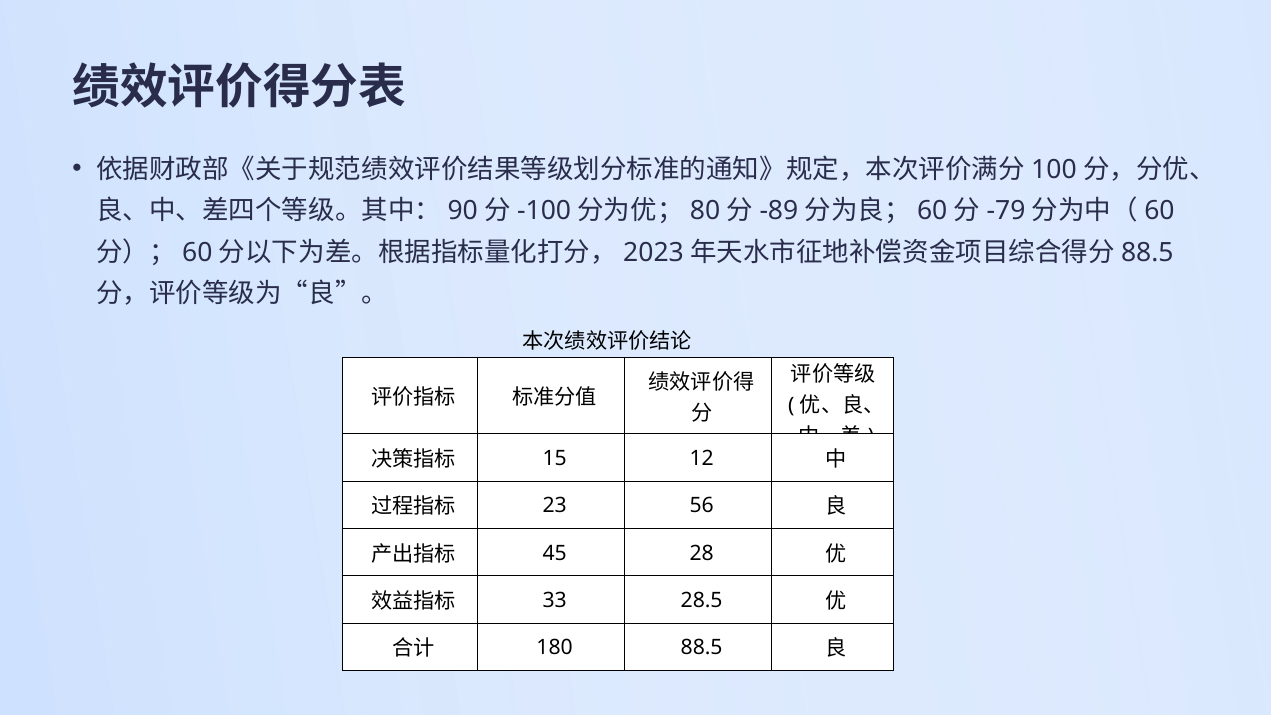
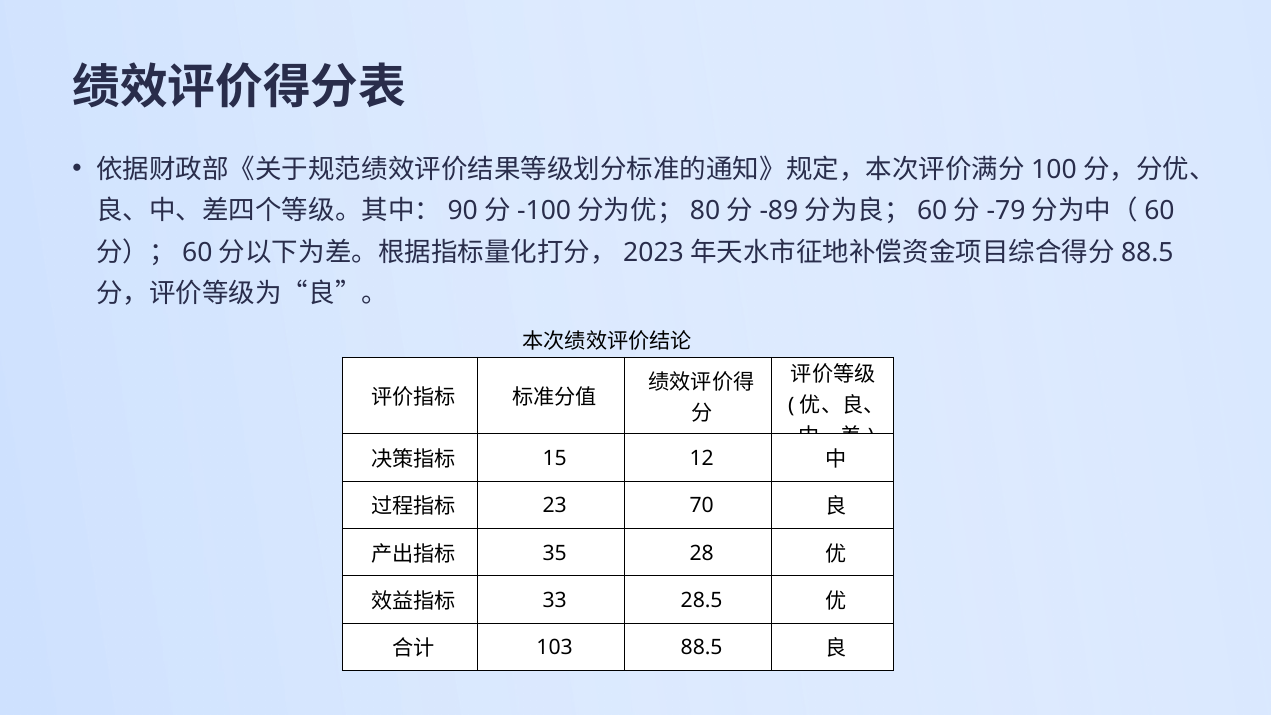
56: 56 -> 70
45: 45 -> 35
180: 180 -> 103
